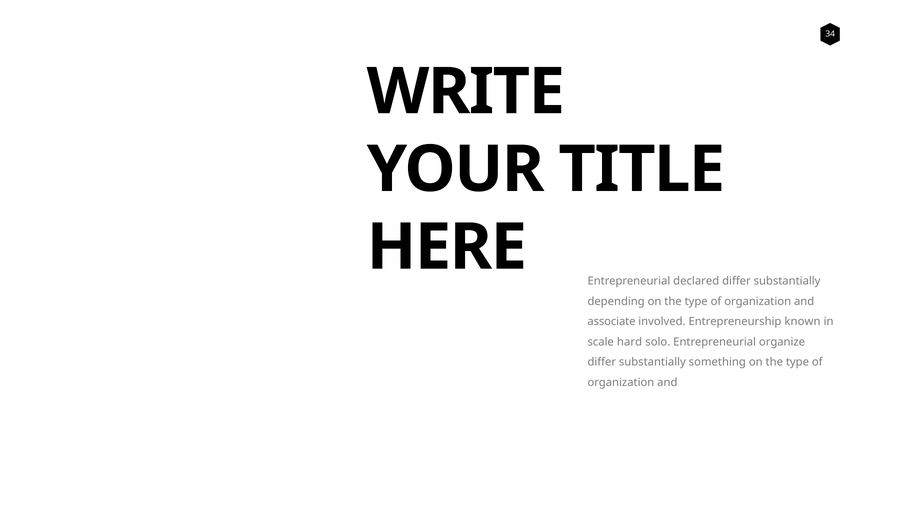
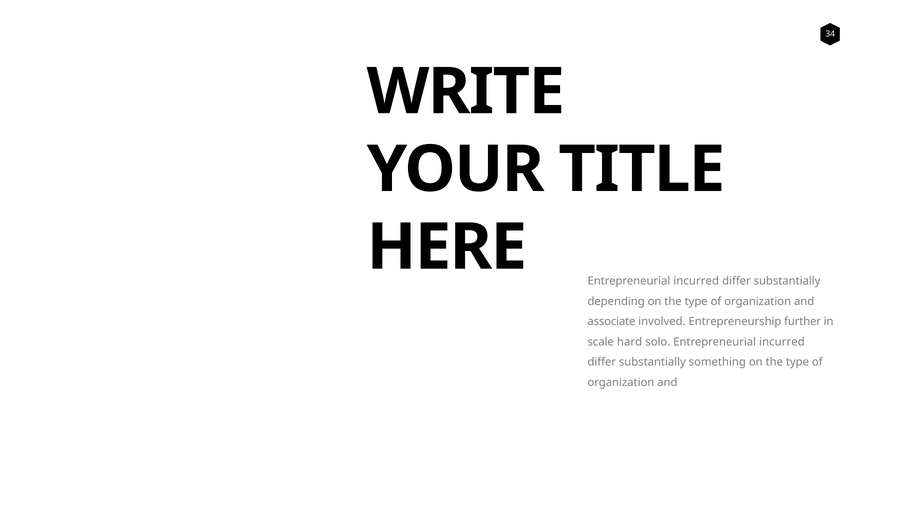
declared at (696, 281): declared -> incurred
known: known -> further
solo Entrepreneurial organize: organize -> incurred
